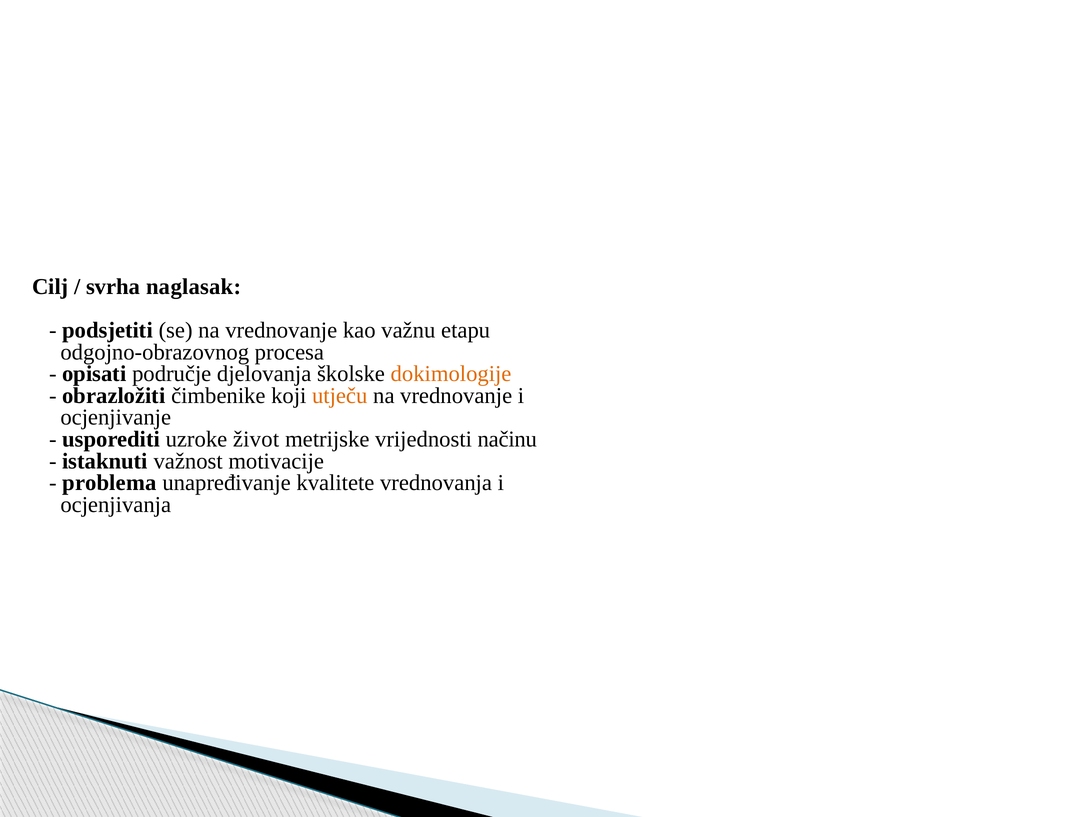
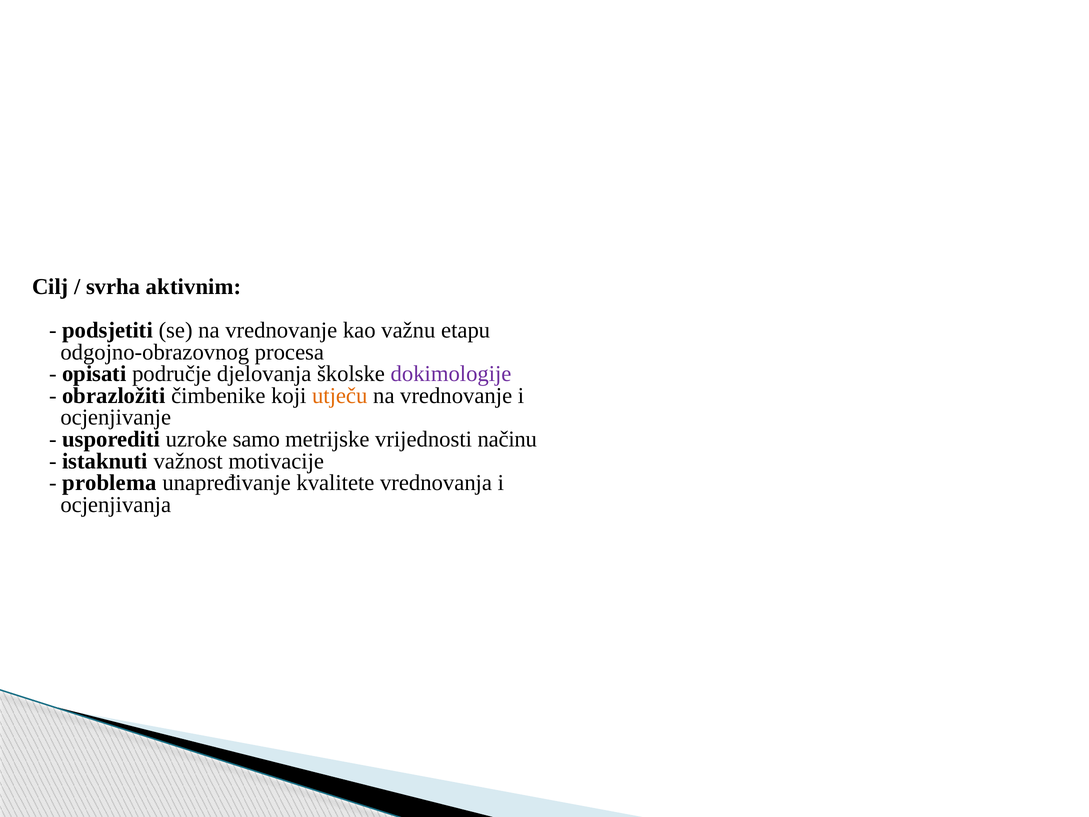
naglasak: naglasak -> aktivnim
dokimologije colour: orange -> purple
život: život -> samo
